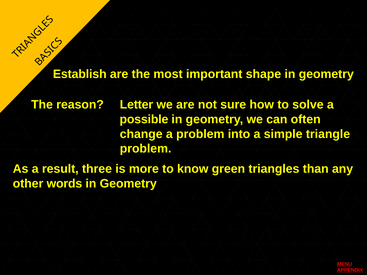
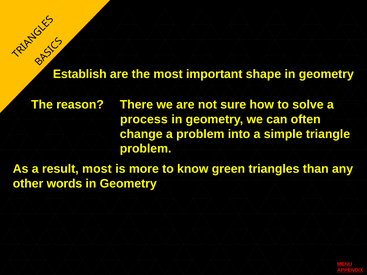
Letter: Letter -> There
possible: possible -> process
result three: three -> most
